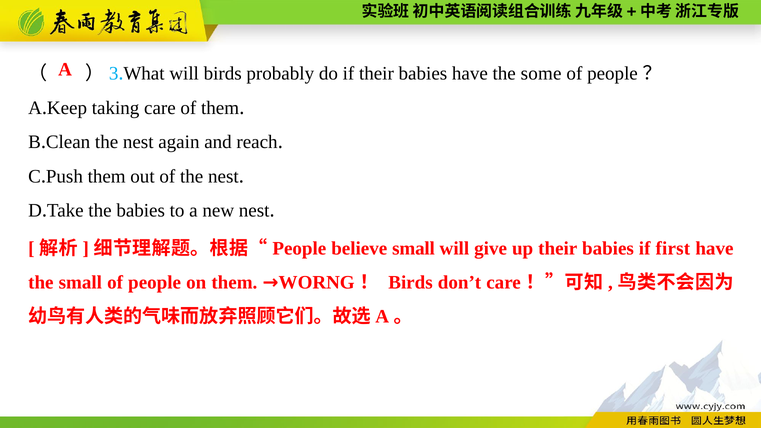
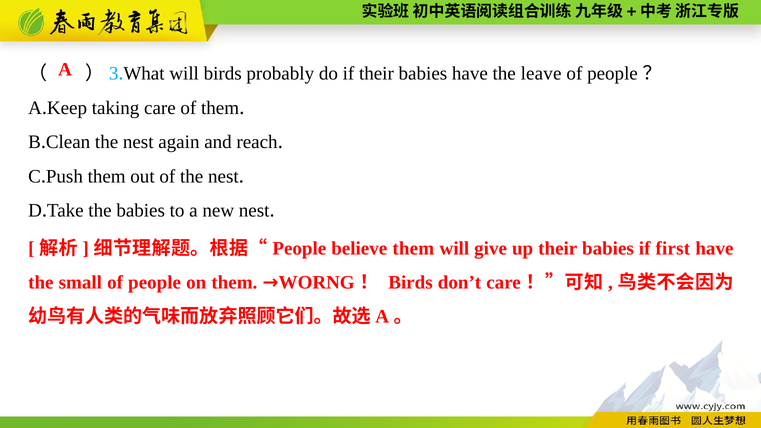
some: some -> leave
believe small: small -> them
